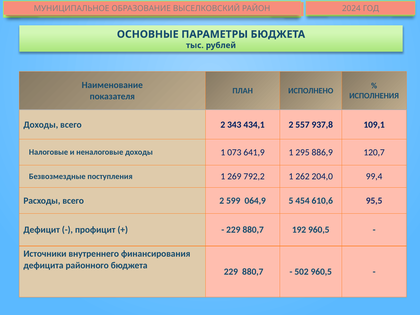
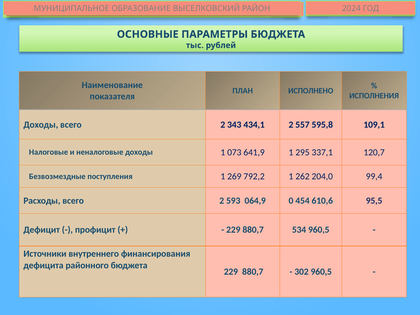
937,8: 937,8 -> 595,8
886,9: 886,9 -> 337,1
599: 599 -> 593
5: 5 -> 0
192: 192 -> 534
502: 502 -> 302
